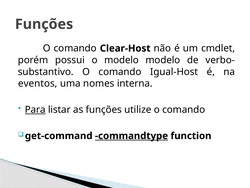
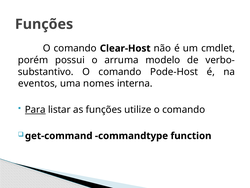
o modelo: modelo -> arruma
Igual-Host: Igual-Host -> Pode-Host
commandtype underline: present -> none
